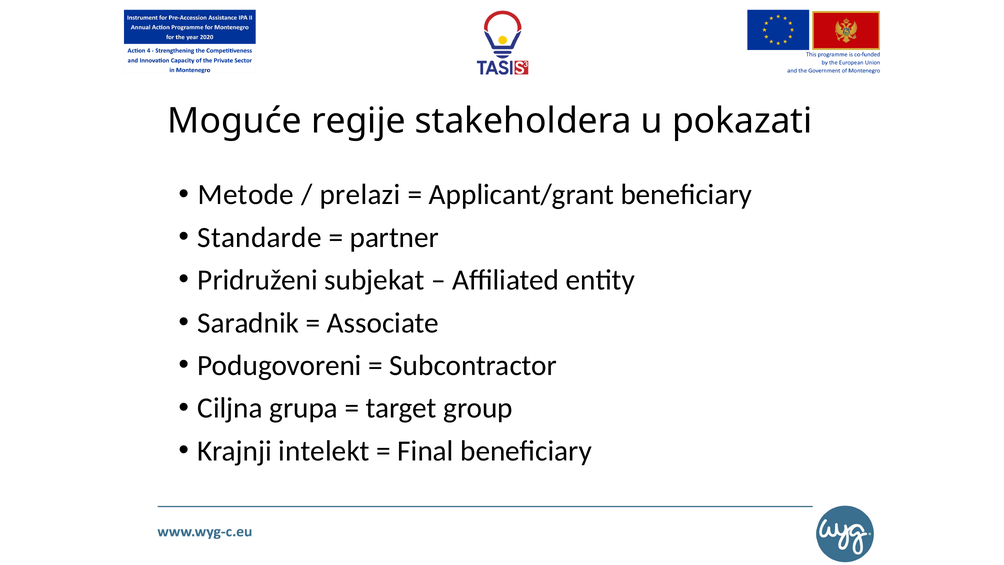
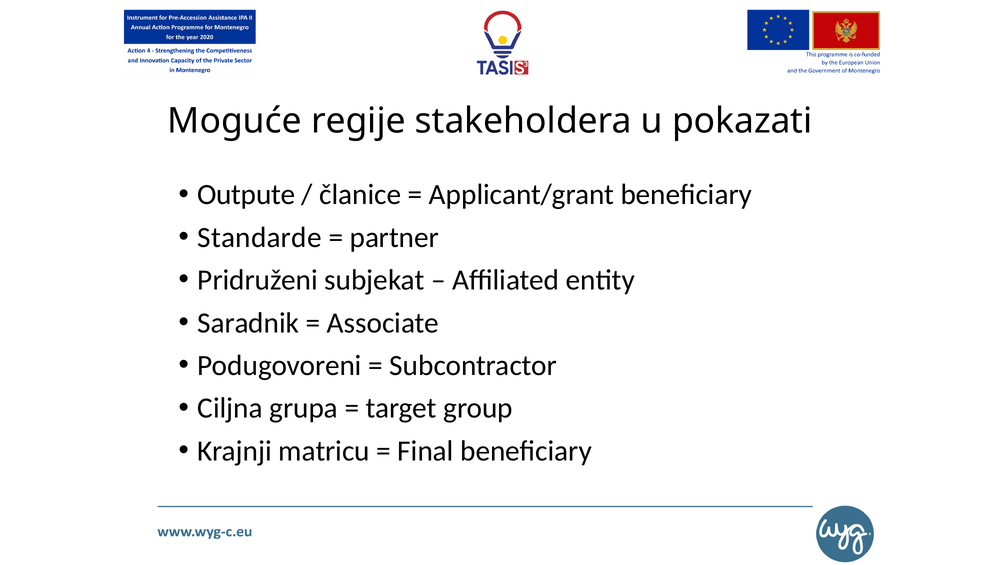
Metode: Metode -> Outpute
prelazi: prelazi -> članice
intelekt: intelekt -> matricu
